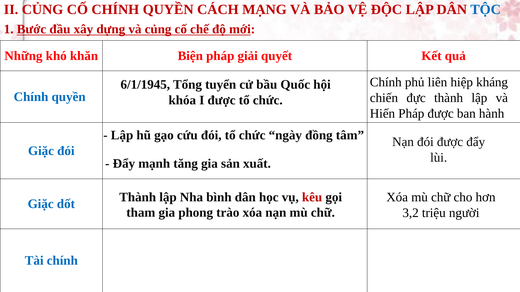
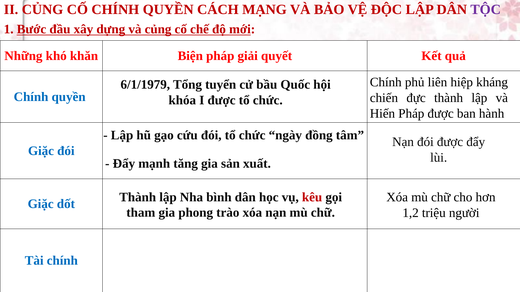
TỘC colour: blue -> purple
6/1/1945: 6/1/1945 -> 6/1/1979
3,2: 3,2 -> 1,2
